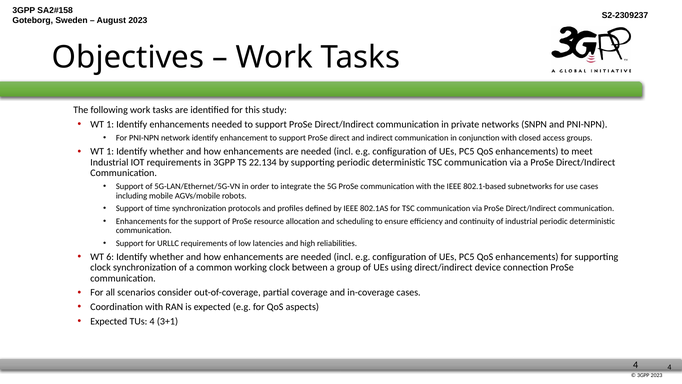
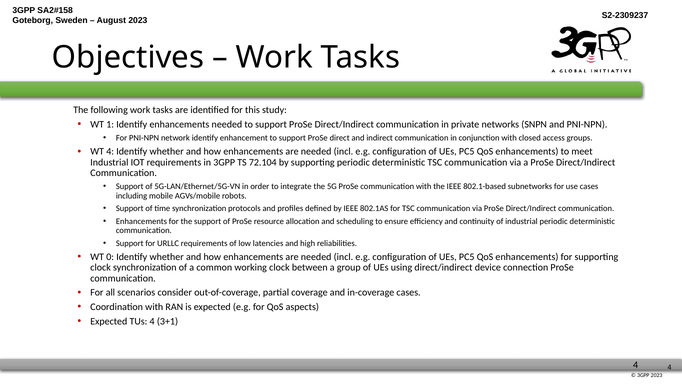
1 at (110, 151): 1 -> 4
22.134: 22.134 -> 72.104
6: 6 -> 0
